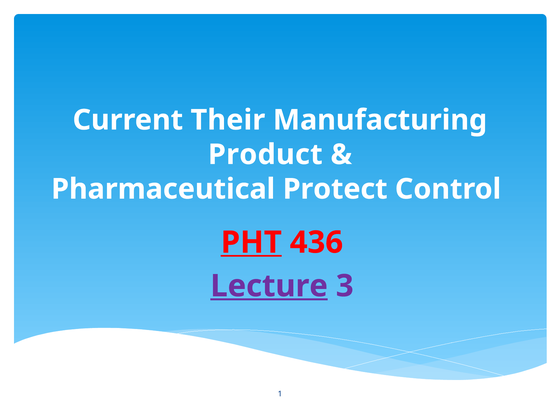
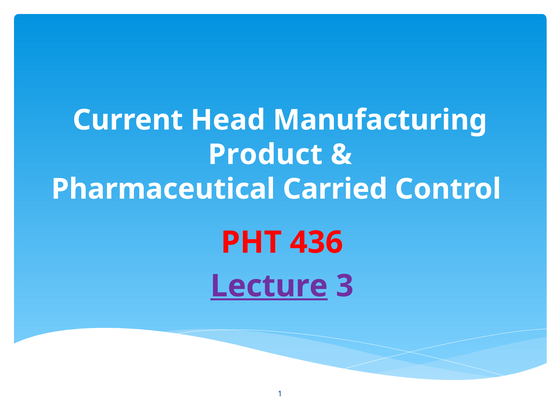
Their: Their -> Head
Protect: Protect -> Carried
PHT underline: present -> none
